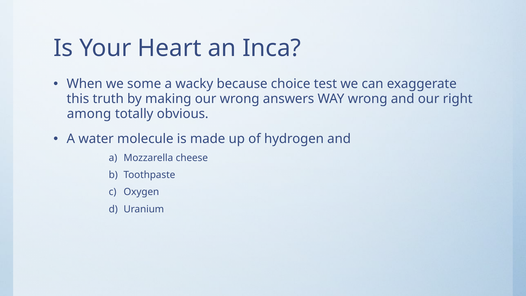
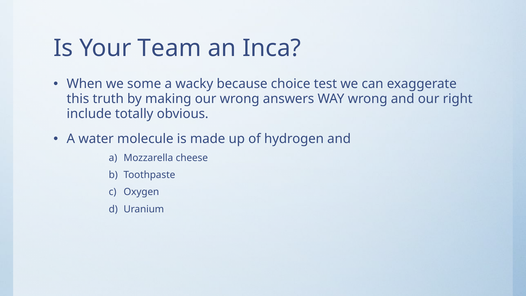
Heart: Heart -> Team
among: among -> include
